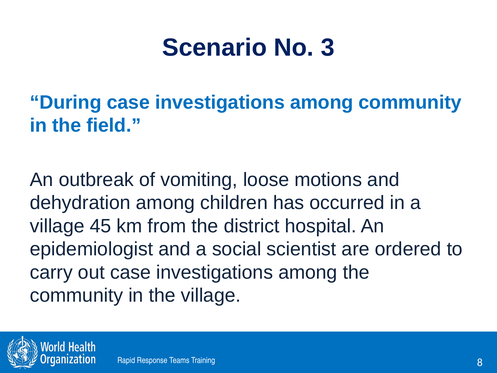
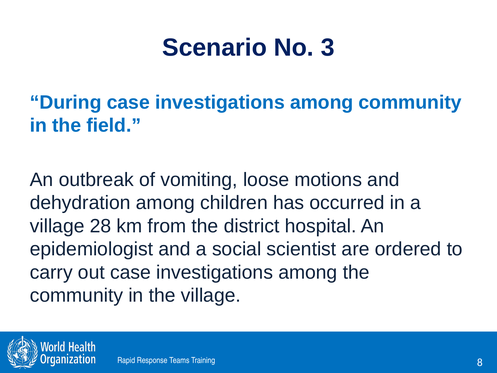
45: 45 -> 28
